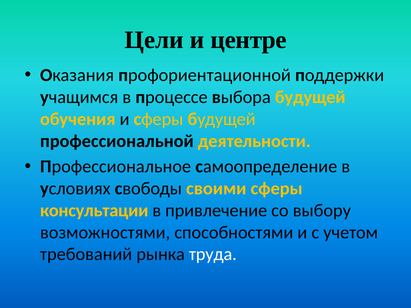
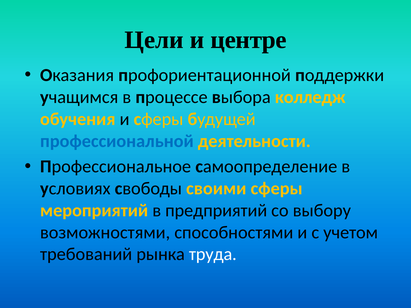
выбора будущей: будущей -> колледж
профессиональной colour: black -> blue
консультации: консультации -> мероприятий
привлечение: привлечение -> предприятий
